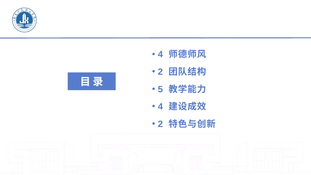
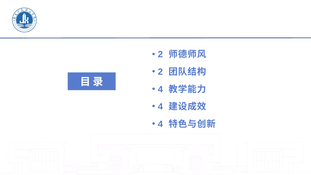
4 at (160, 54): 4 -> 2
5 at (160, 89): 5 -> 4
2 at (160, 124): 2 -> 4
